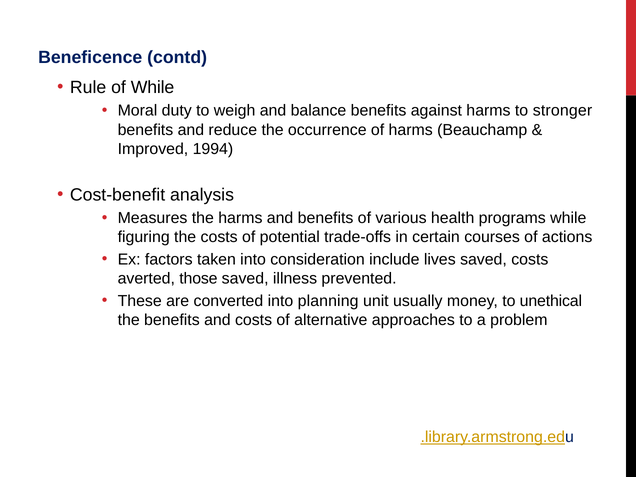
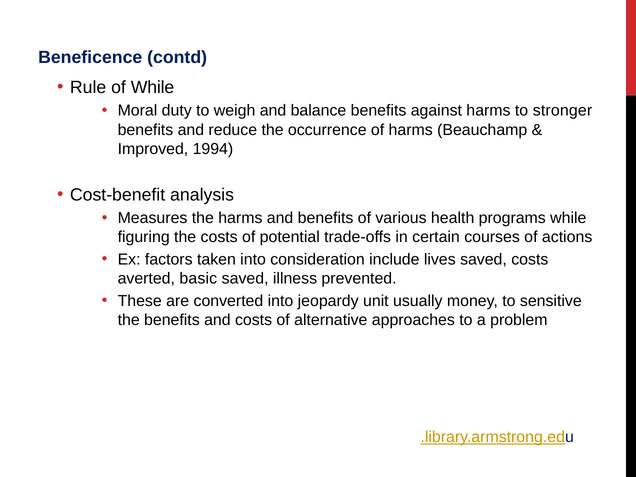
those: those -> basic
planning: planning -> jeopardy
unethical: unethical -> sensitive
